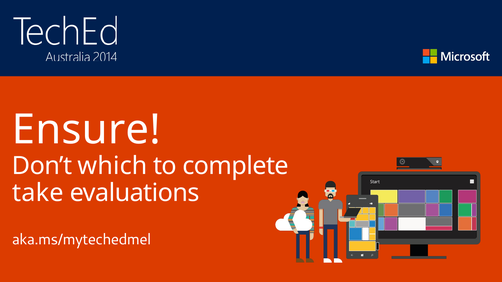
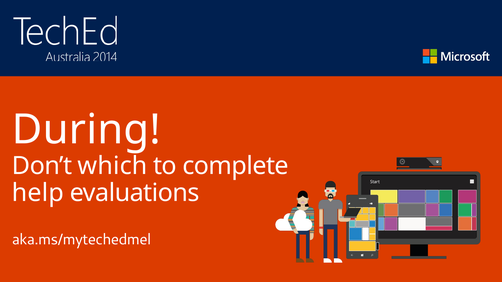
Ensure: Ensure -> During
take: take -> help
